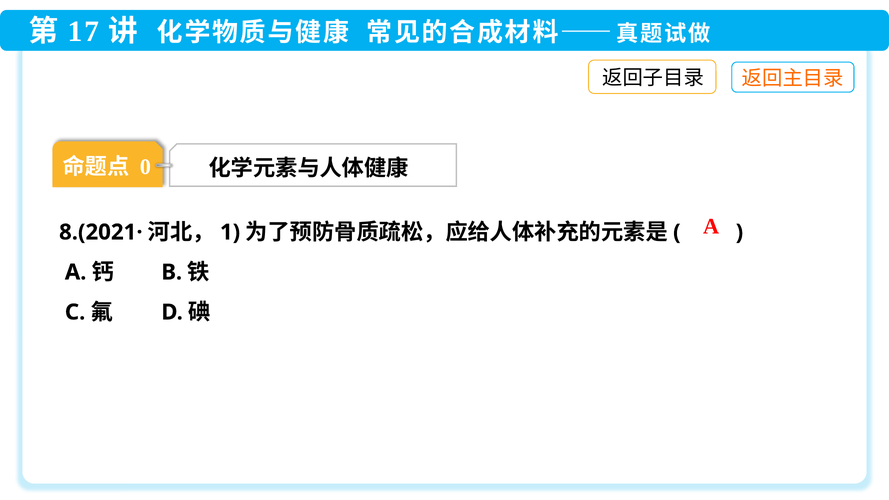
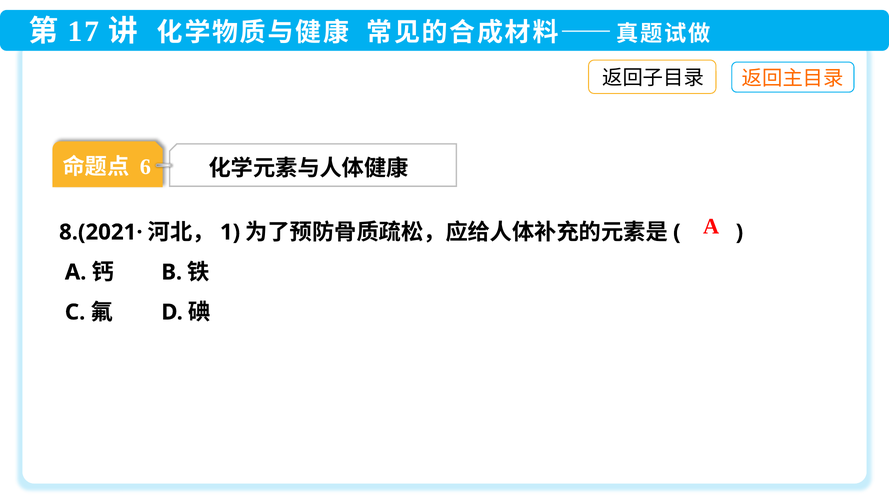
0: 0 -> 6
